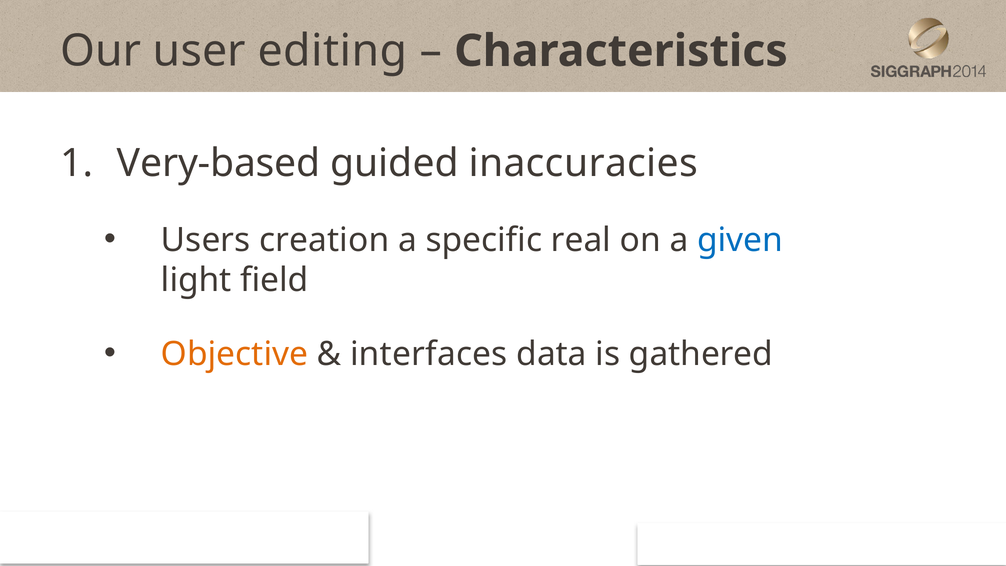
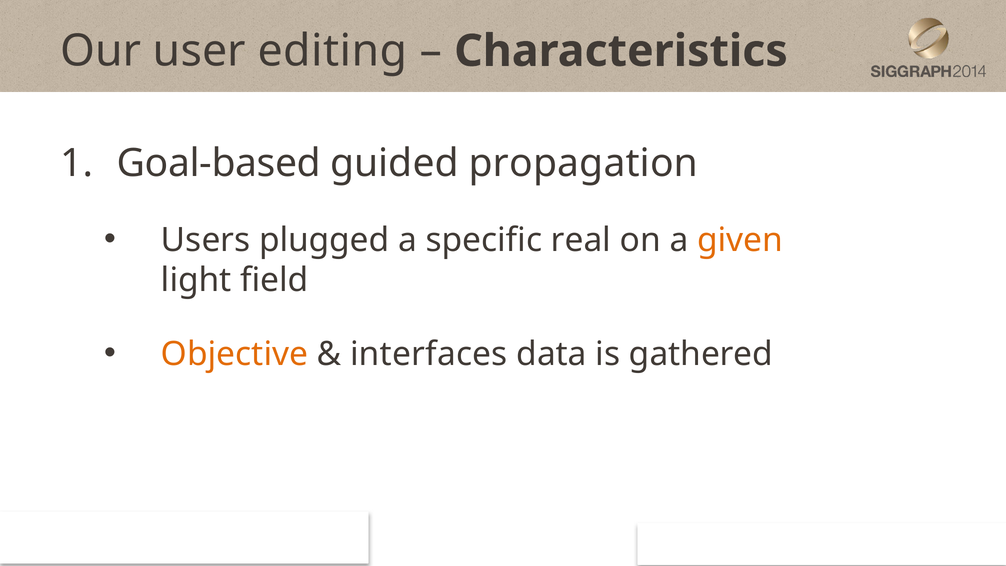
Very-based: Very-based -> Goal-based
inaccuracies: inaccuracies -> propagation
creation: creation -> plugged
given colour: blue -> orange
